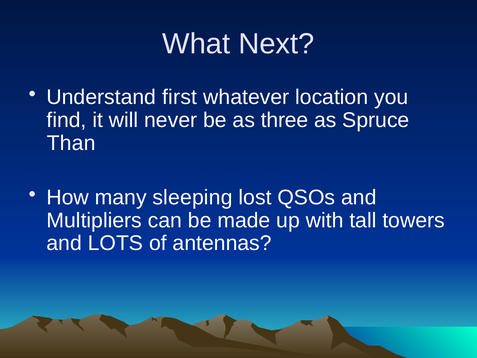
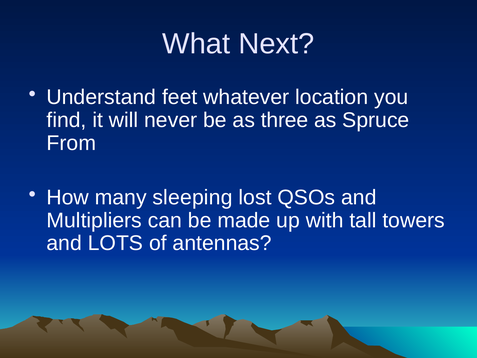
first: first -> feet
Than: Than -> From
